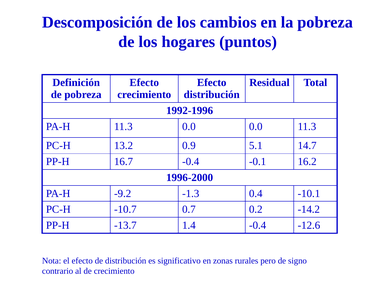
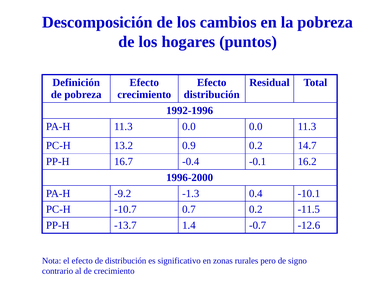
0.9 5.1: 5.1 -> 0.2
-14.2: -14.2 -> -11.5
1.4 -0.4: -0.4 -> -0.7
